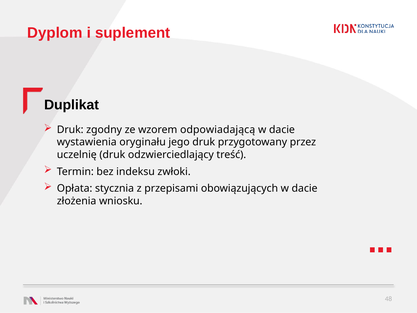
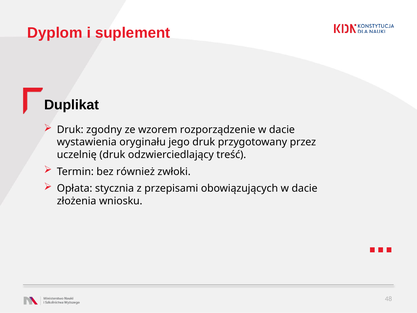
odpowiadającą: odpowiadającą -> rozporządzenie
indeksu: indeksu -> również
